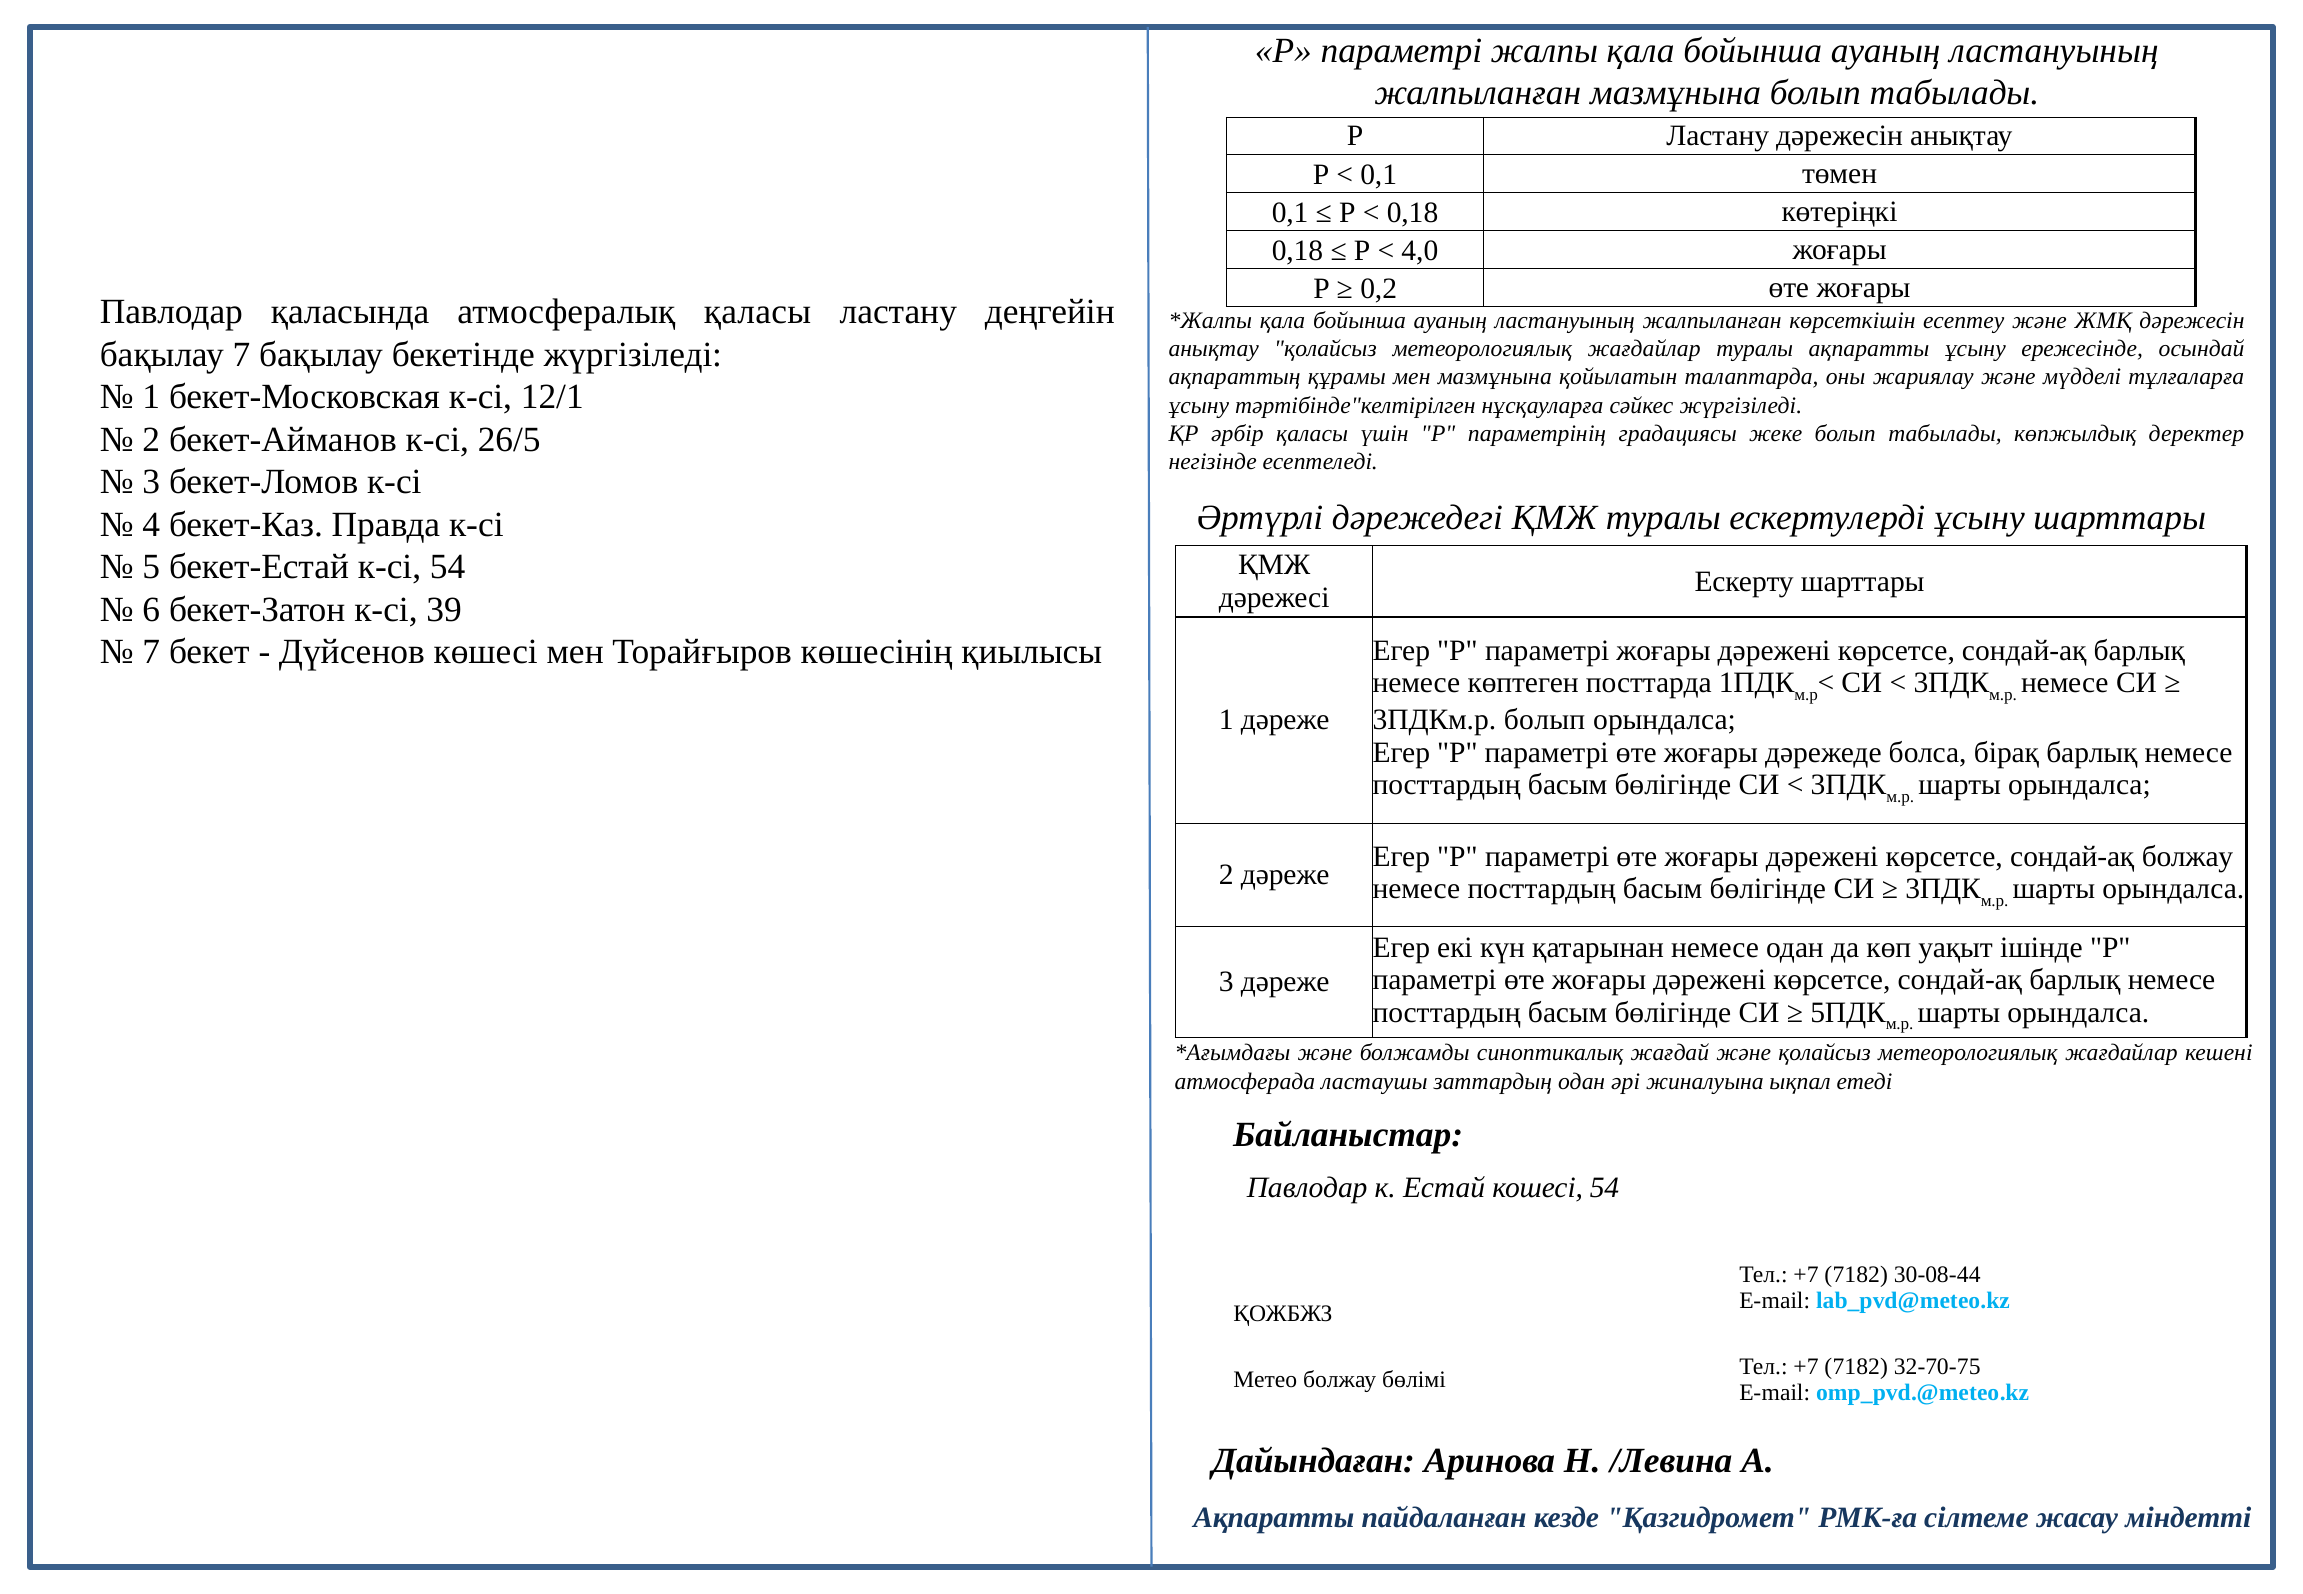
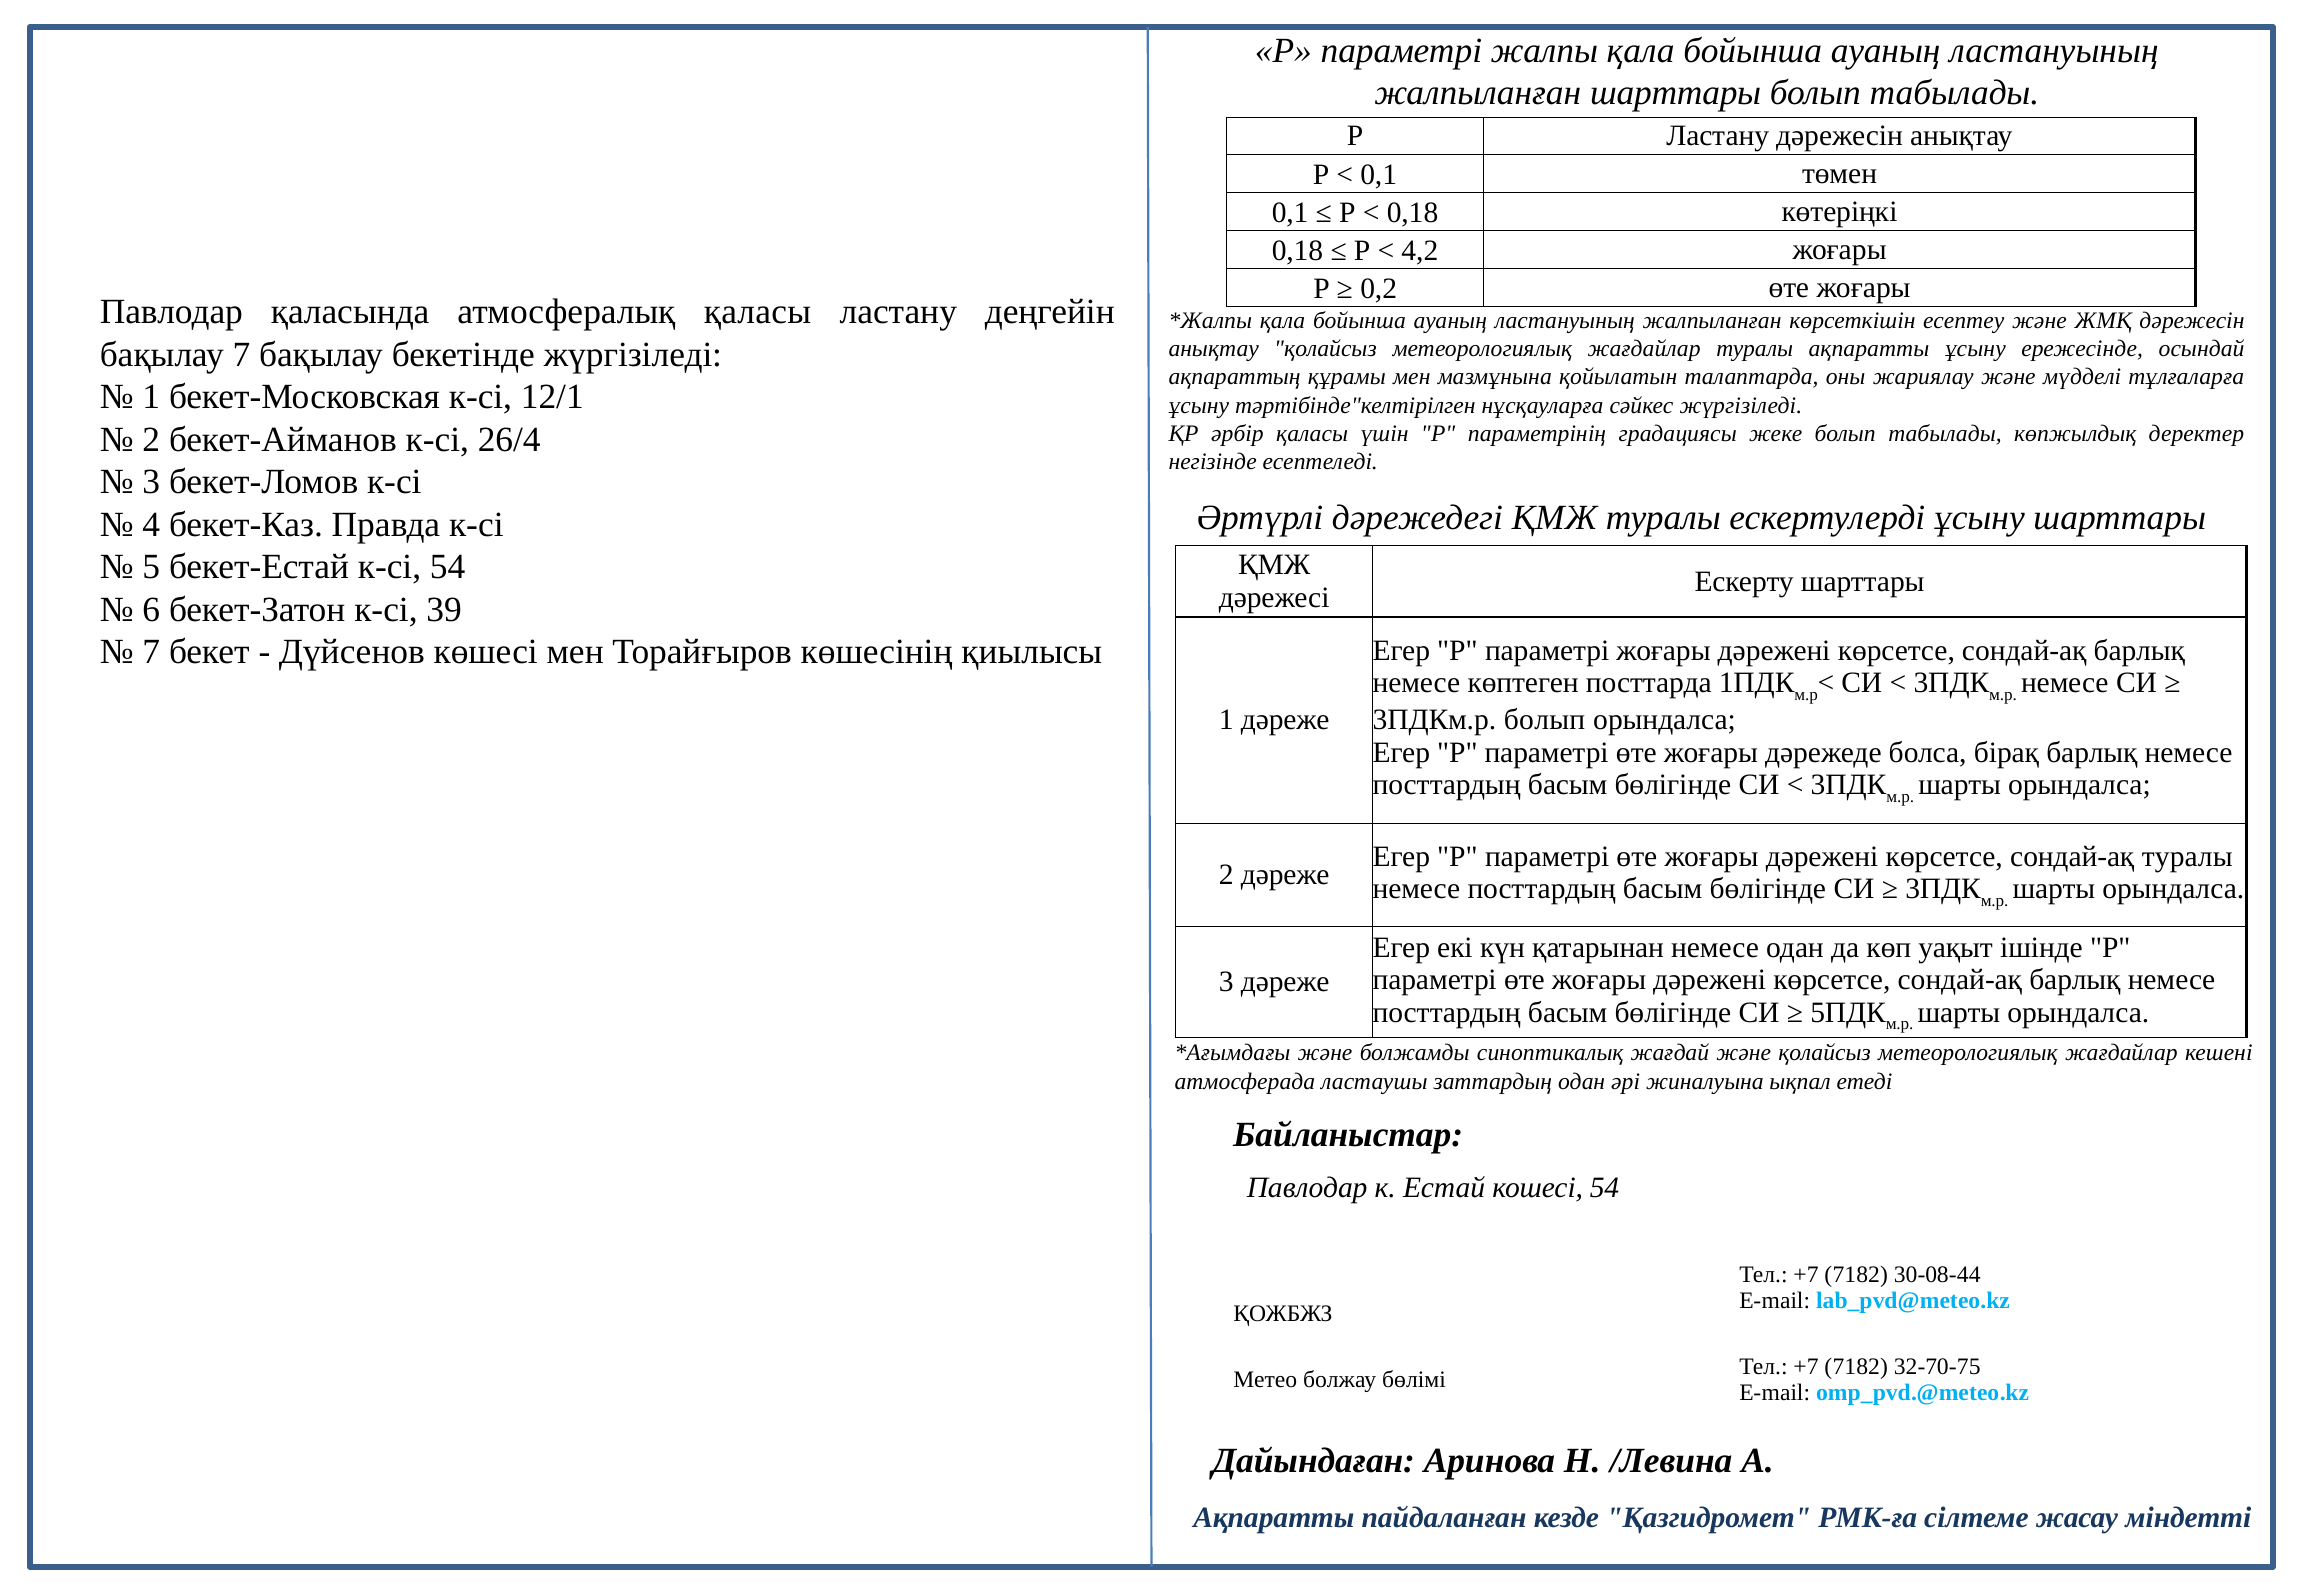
жалпыланған мазмұнына: мазмұнына -> шарттары
4,0: 4,0 -> 4,2
26/5: 26/5 -> 26/4
сондай-ақ болжау: болжау -> туралы
